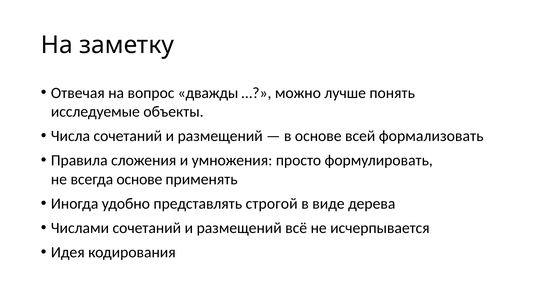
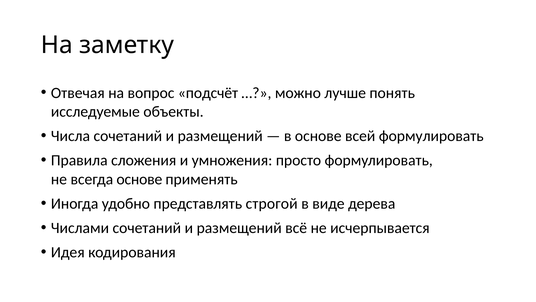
дважды: дважды -> подсчёт
всей формализовать: формализовать -> формулировать
